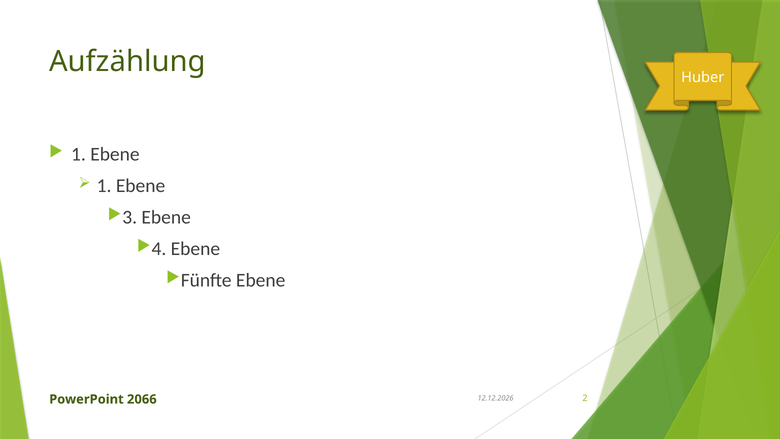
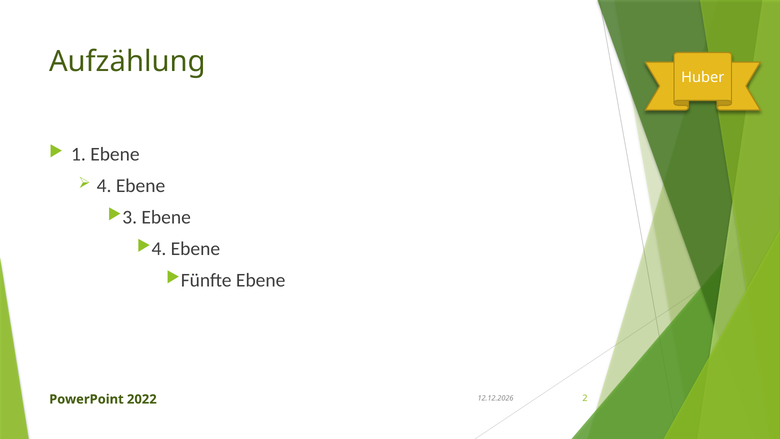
1 at (104, 186): 1 -> 4
2066: 2066 -> 2022
